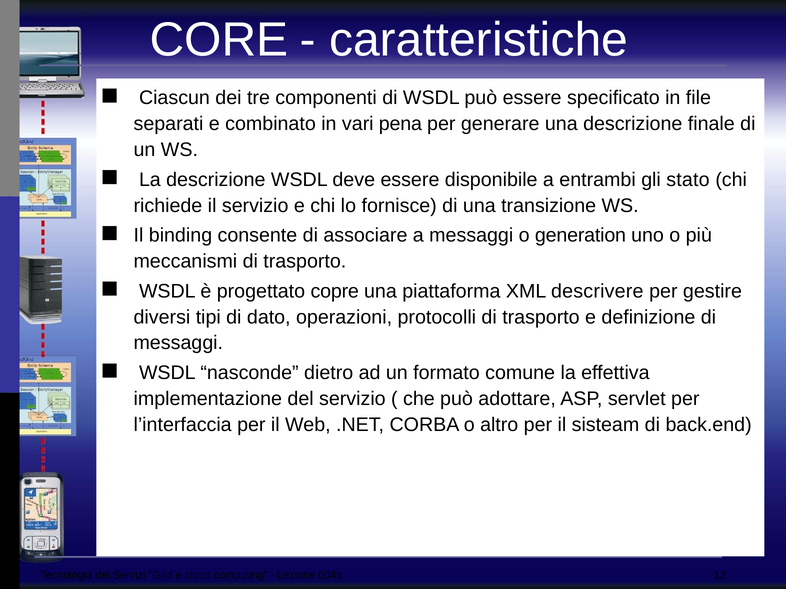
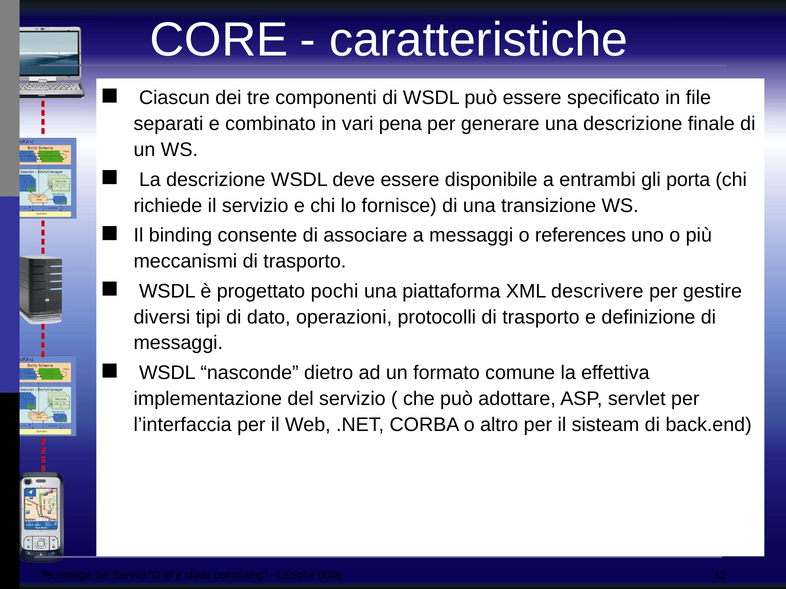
stato: stato -> porta
generation: generation -> references
copre: copre -> pochi
